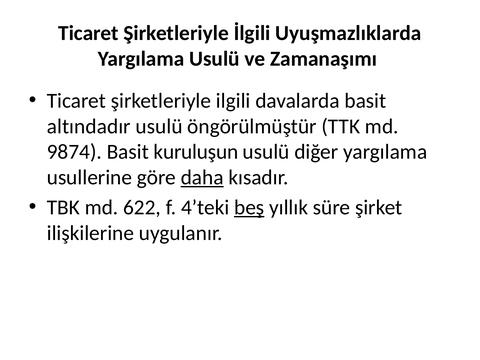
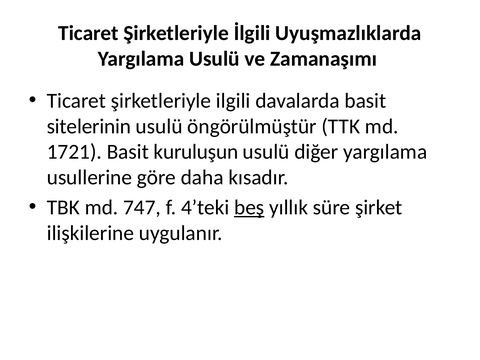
altındadır: altındadır -> sitelerinin
9874: 9874 -> 1721
daha underline: present -> none
622: 622 -> 747
